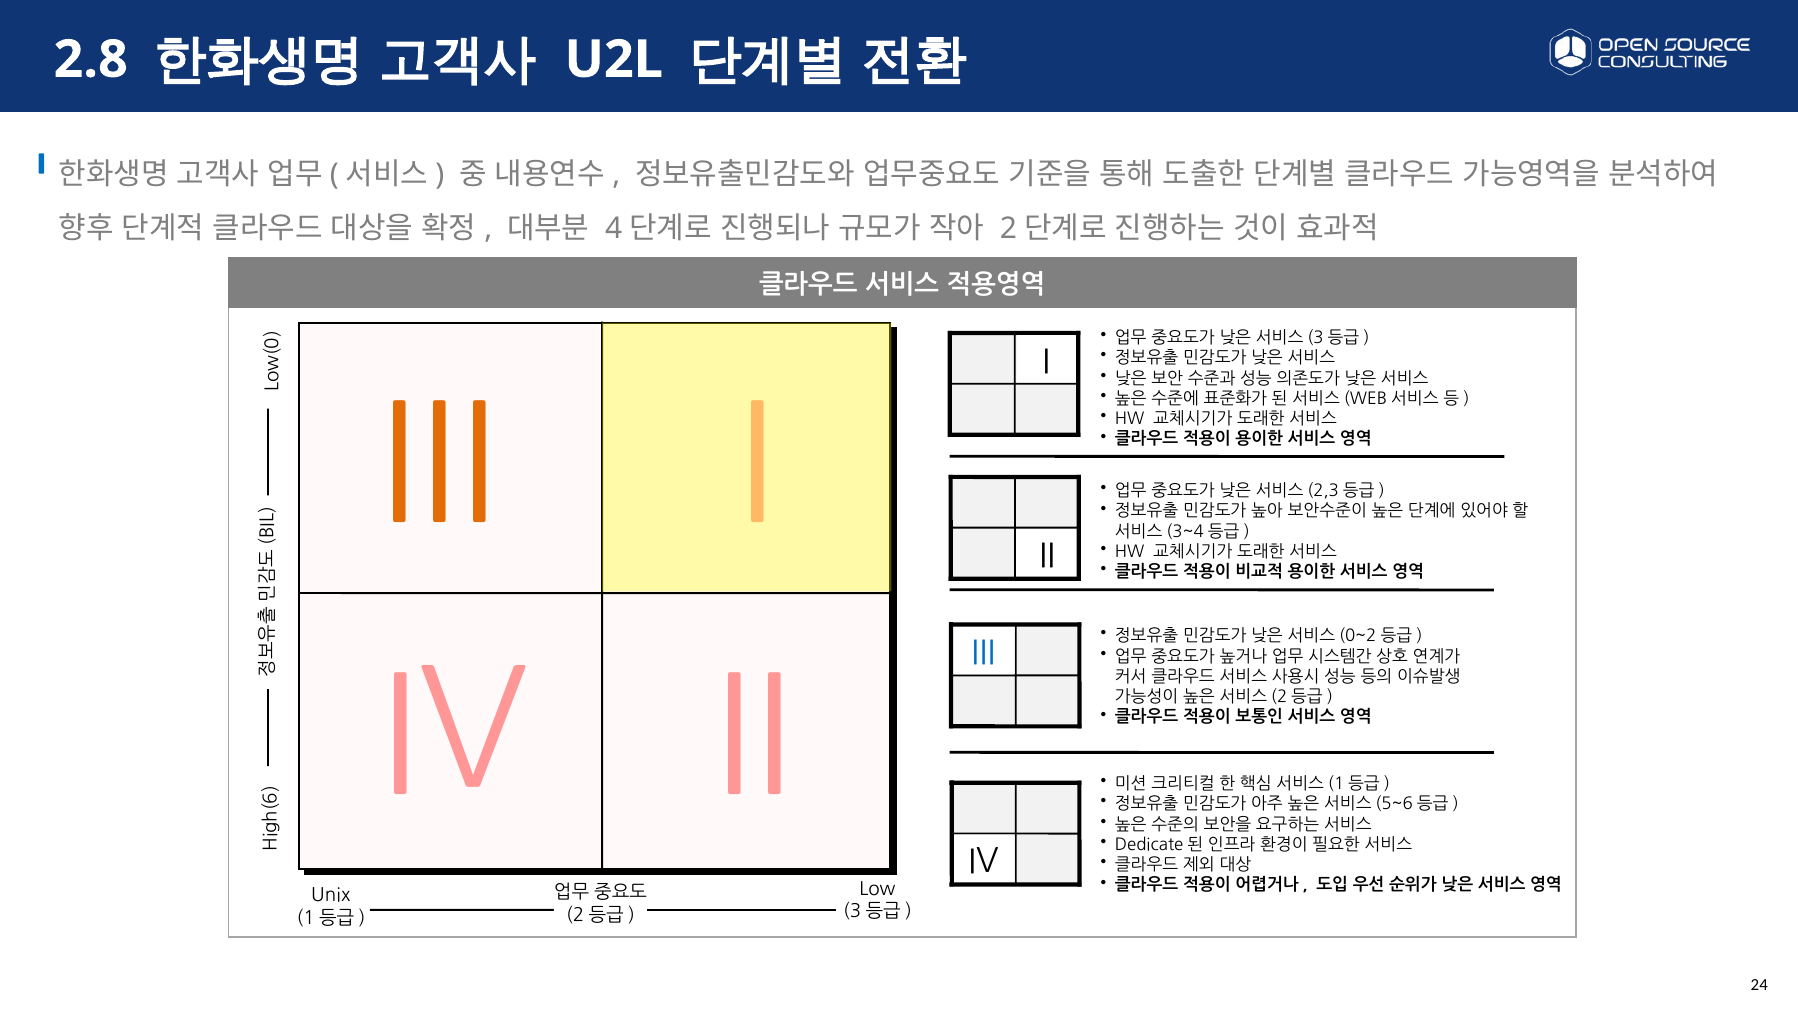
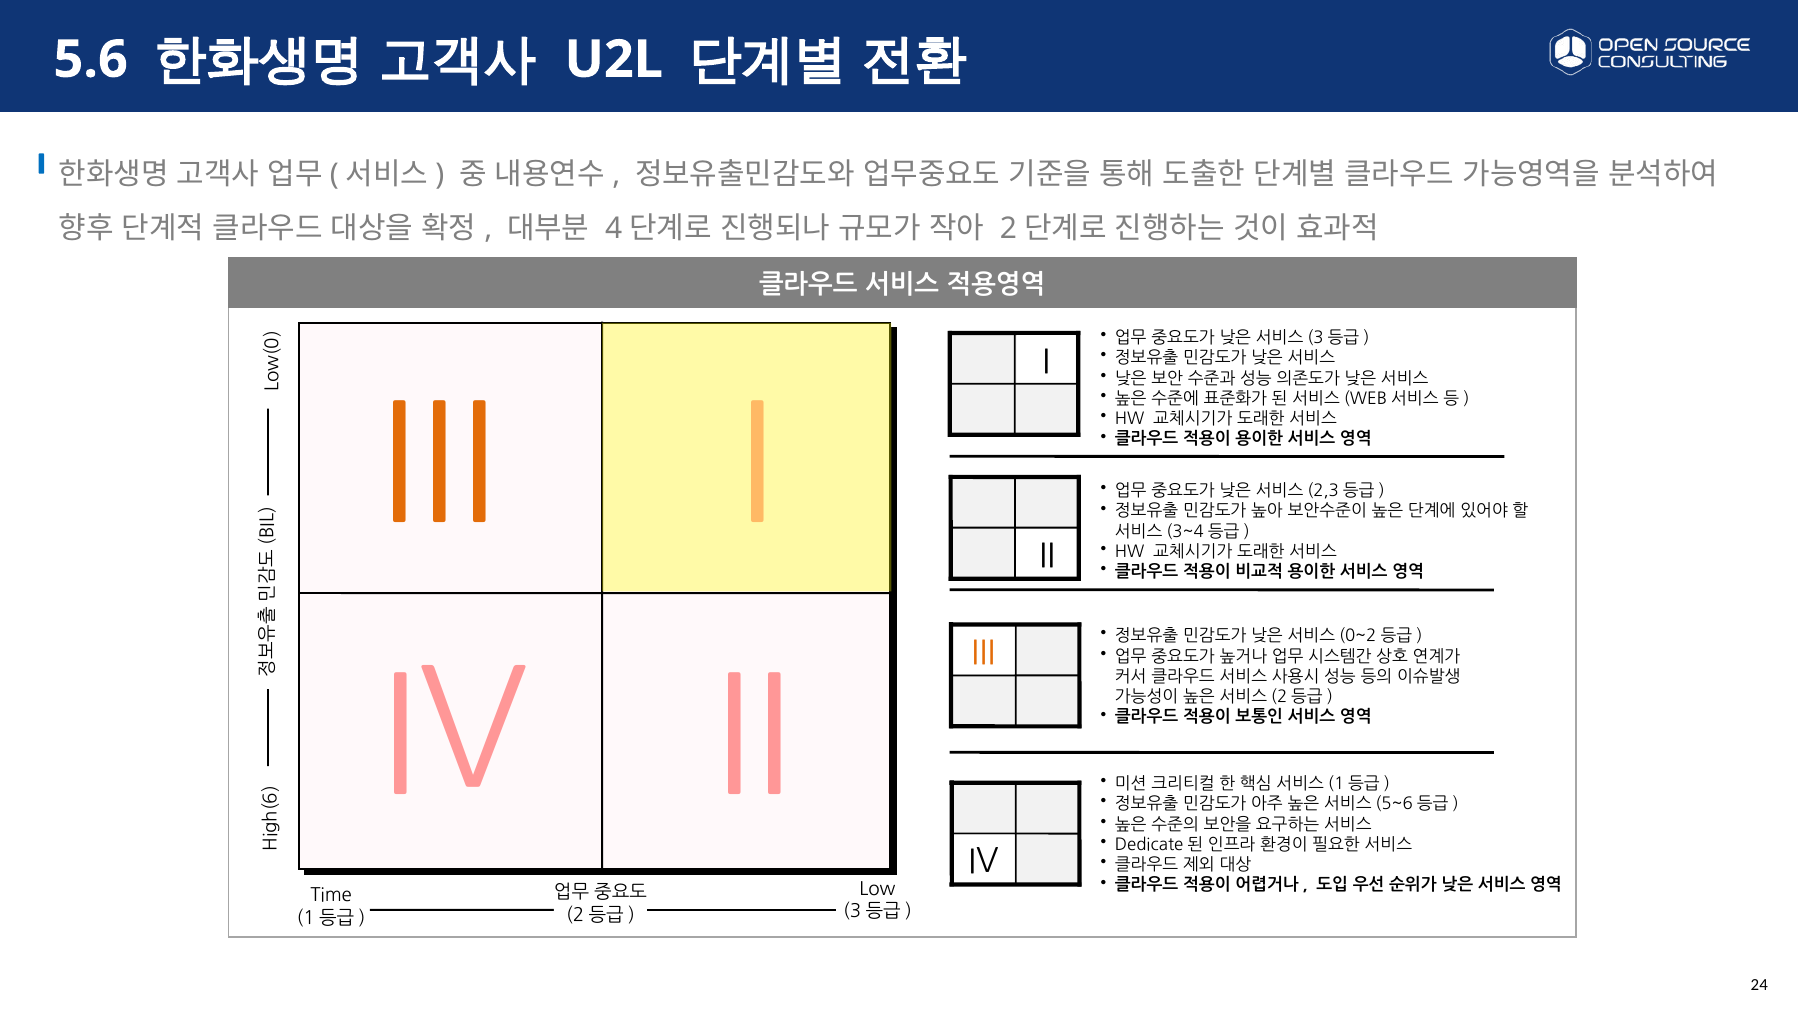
2.8: 2.8 -> 5.6
III at (983, 652) colour: blue -> orange
Unix: Unix -> Time
